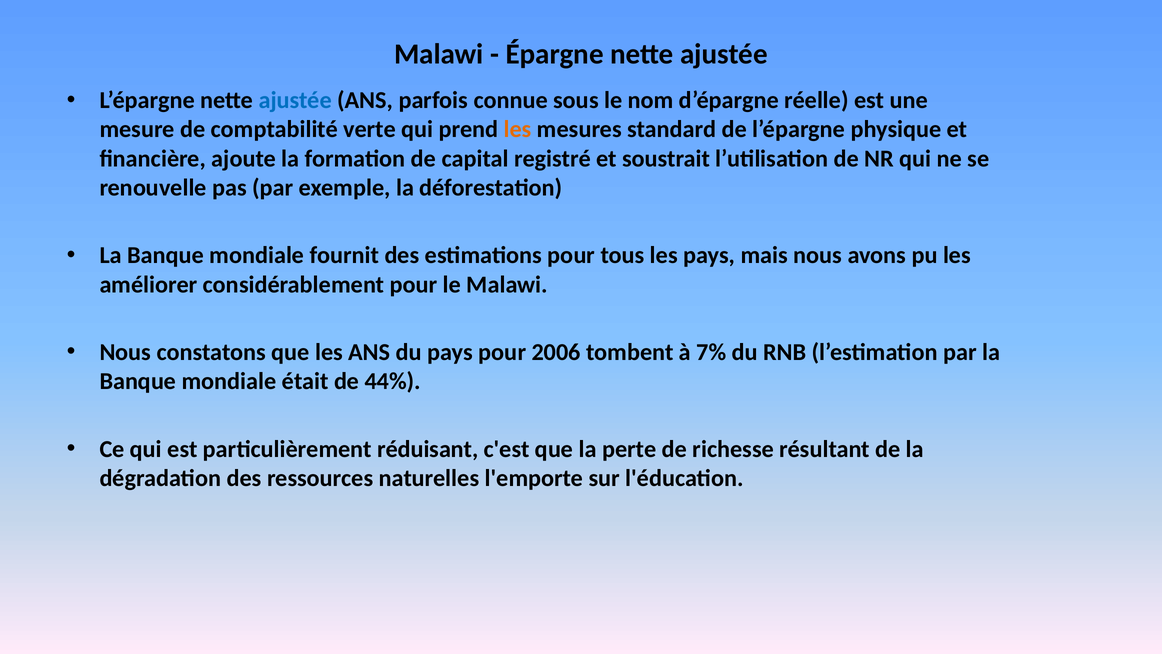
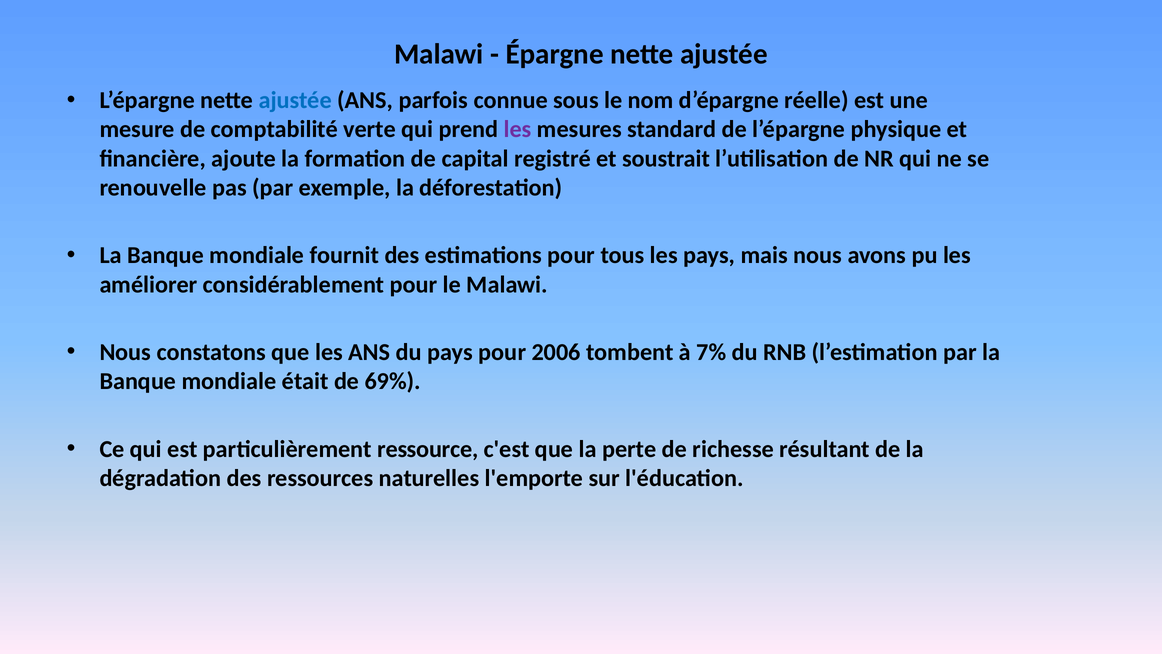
les at (518, 129) colour: orange -> purple
44%: 44% -> 69%
réduisant: réduisant -> ressource
